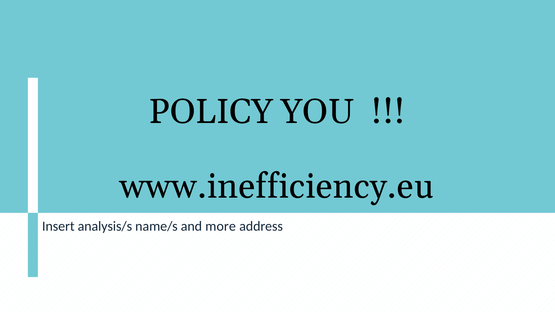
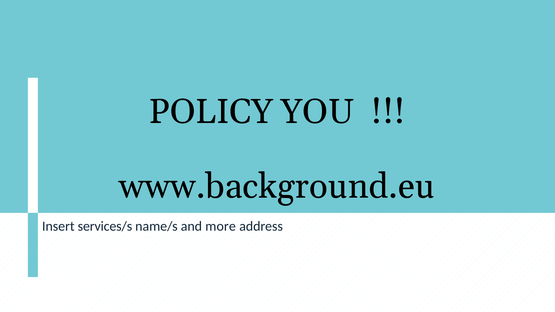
www.inefficiency.eu: www.inefficiency.eu -> www.background.eu
analysis/s: analysis/s -> services/s
